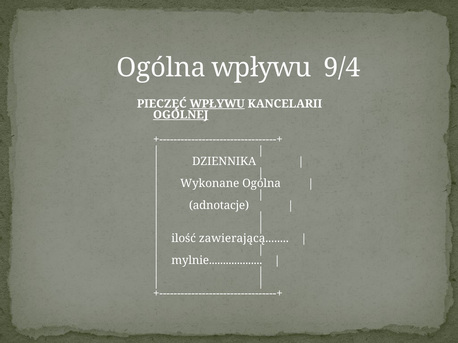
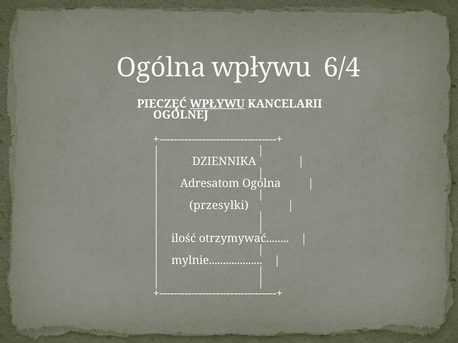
9/4: 9/4 -> 6/4
OGÓLNEJ underline: present -> none
Wykonane: Wykonane -> Adresatom
adnotacje: adnotacje -> przesyłki
zawierającą: zawierającą -> otrzymywać
